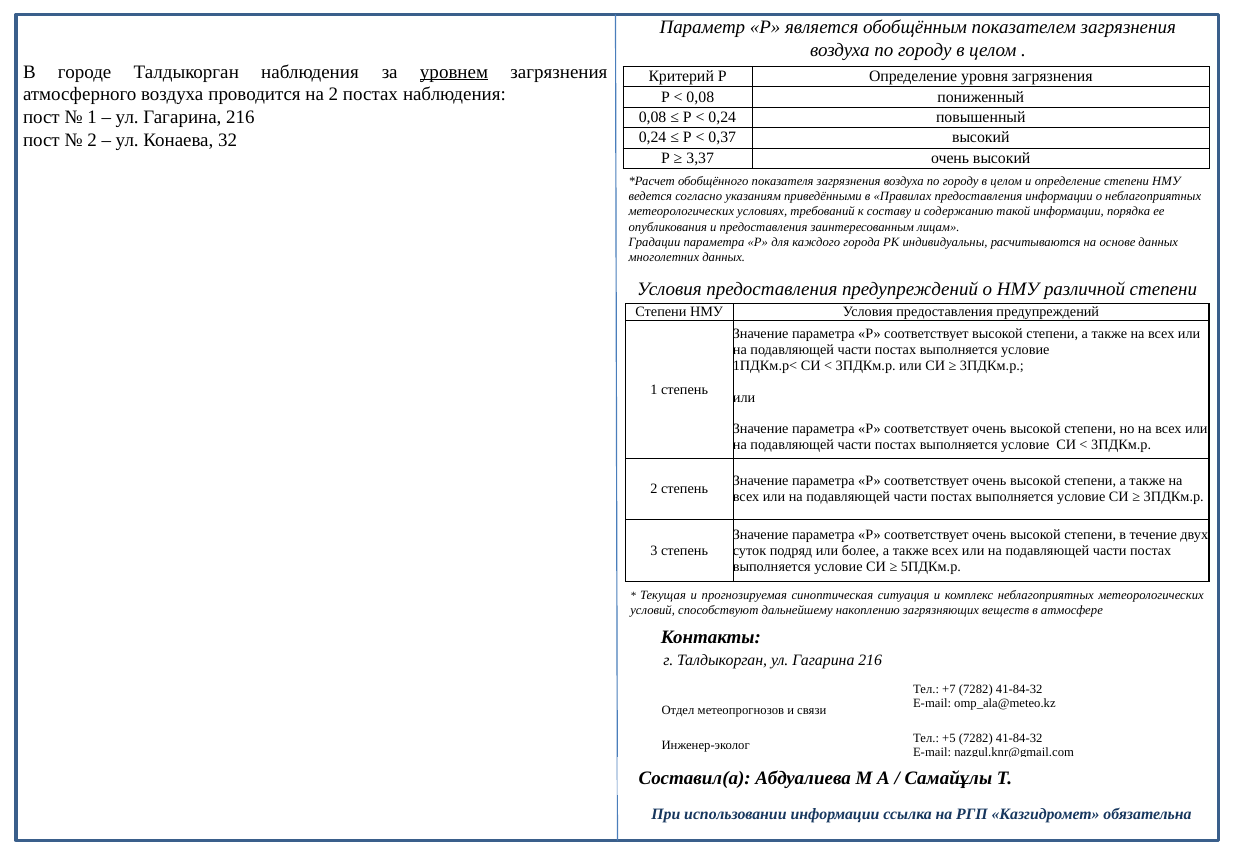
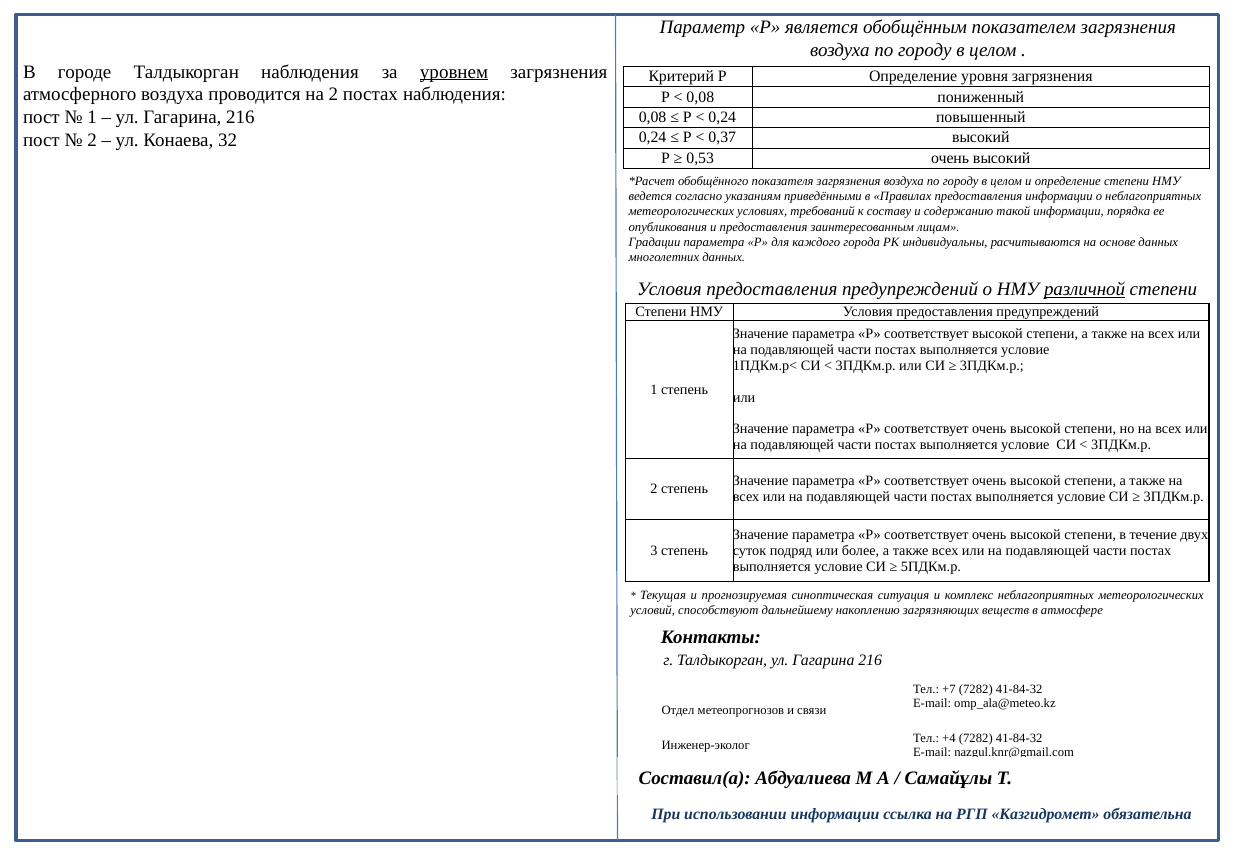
3,37: 3,37 -> 0,53
различной underline: none -> present
+5: +5 -> +4
